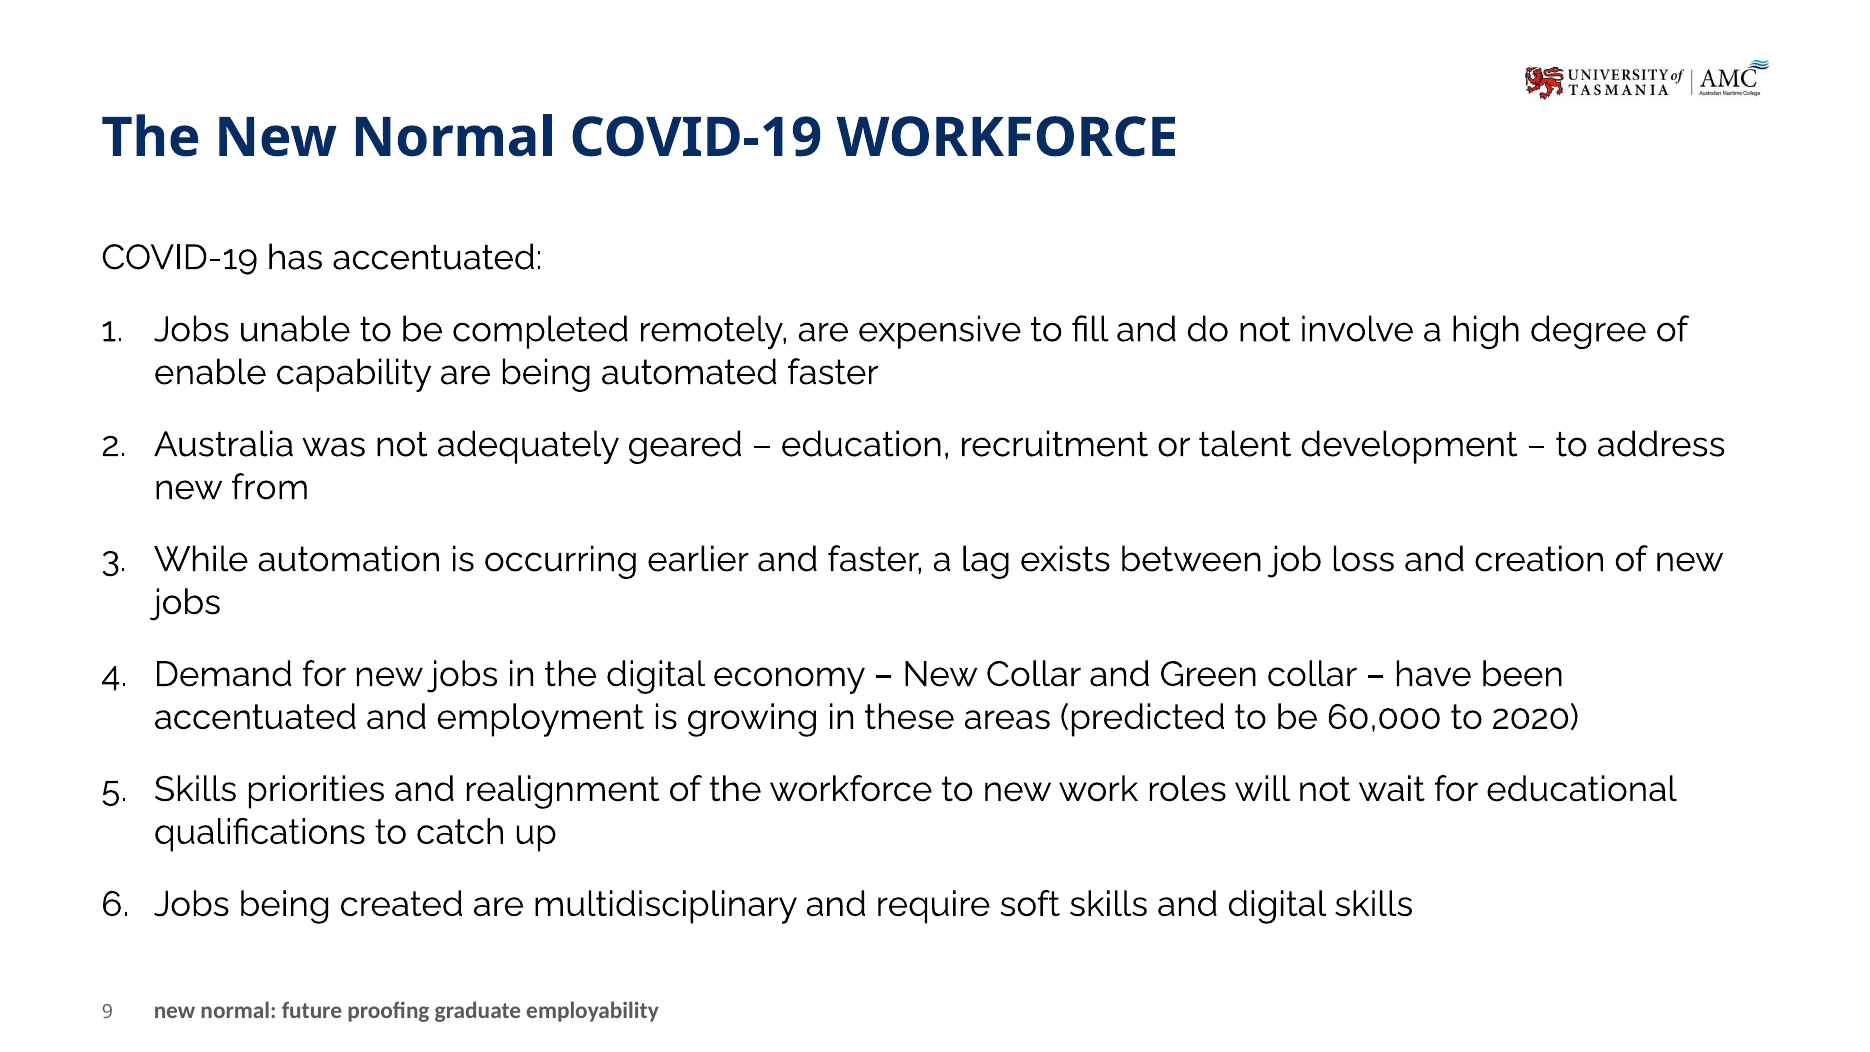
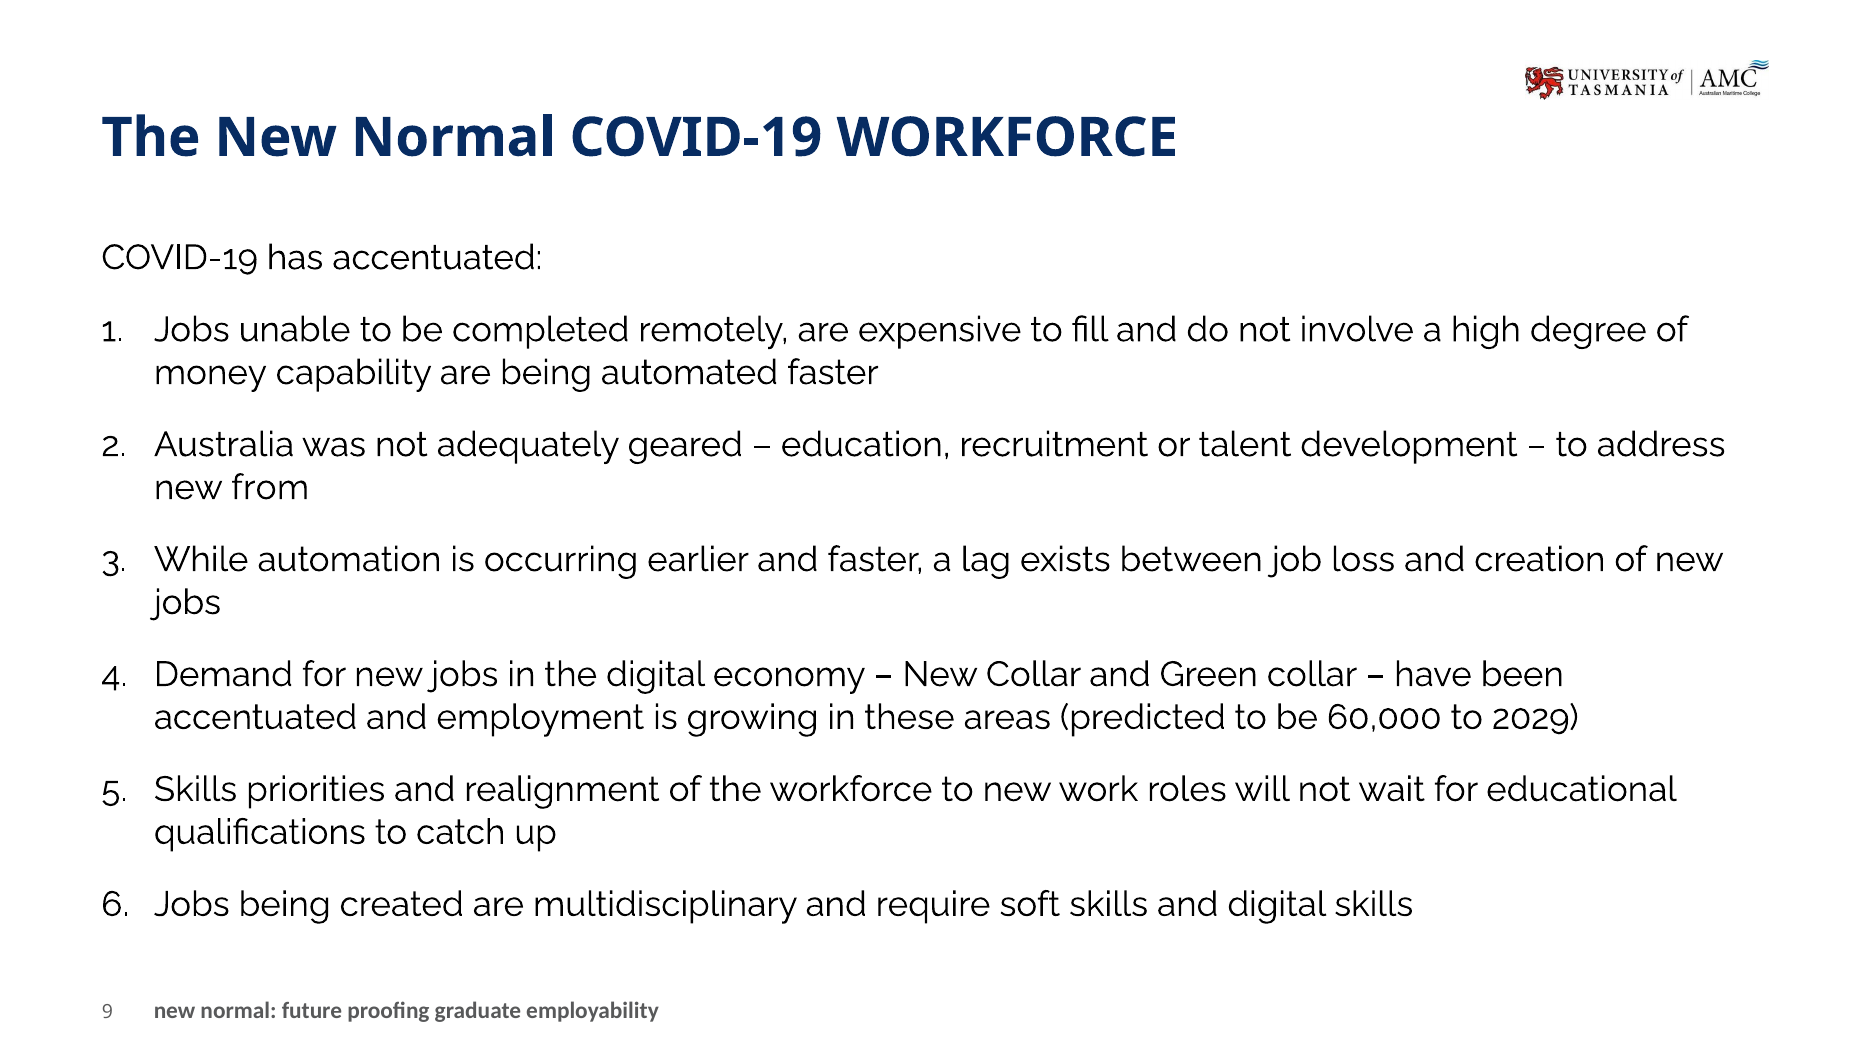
enable: enable -> money
2020: 2020 -> 2029
